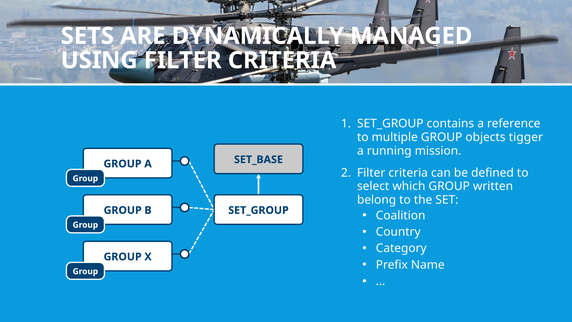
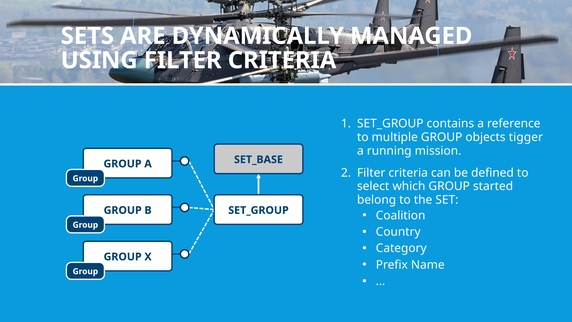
written: written -> started
